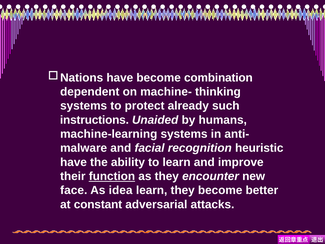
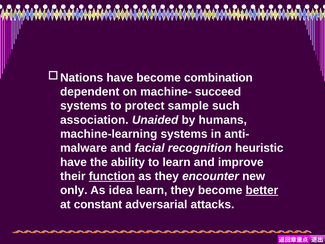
thinking: thinking -> succeed
already: already -> sample
instructions: instructions -> association
face: face -> only
better underline: none -> present
